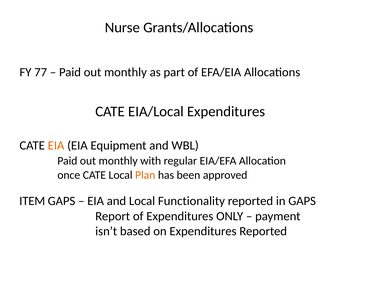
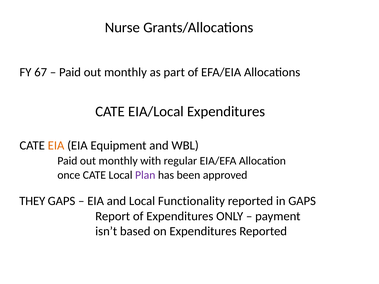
77: 77 -> 67
Plan colour: orange -> purple
ITEM: ITEM -> THEY
